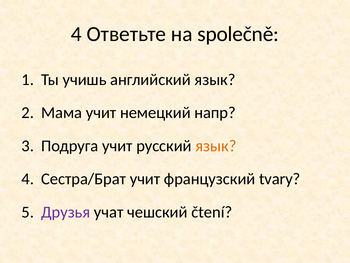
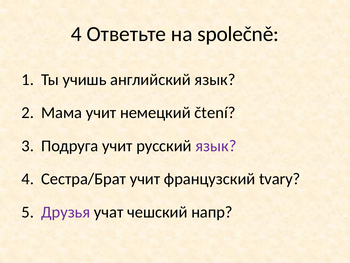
напр: напр -> čtení
язык at (216, 146) colour: orange -> purple
čtení: čtení -> напр
